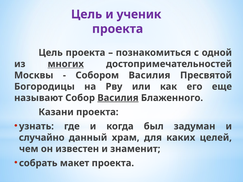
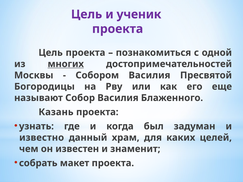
Василия at (118, 98) underline: present -> none
Казани: Казани -> Казань
случайно: случайно -> известно
